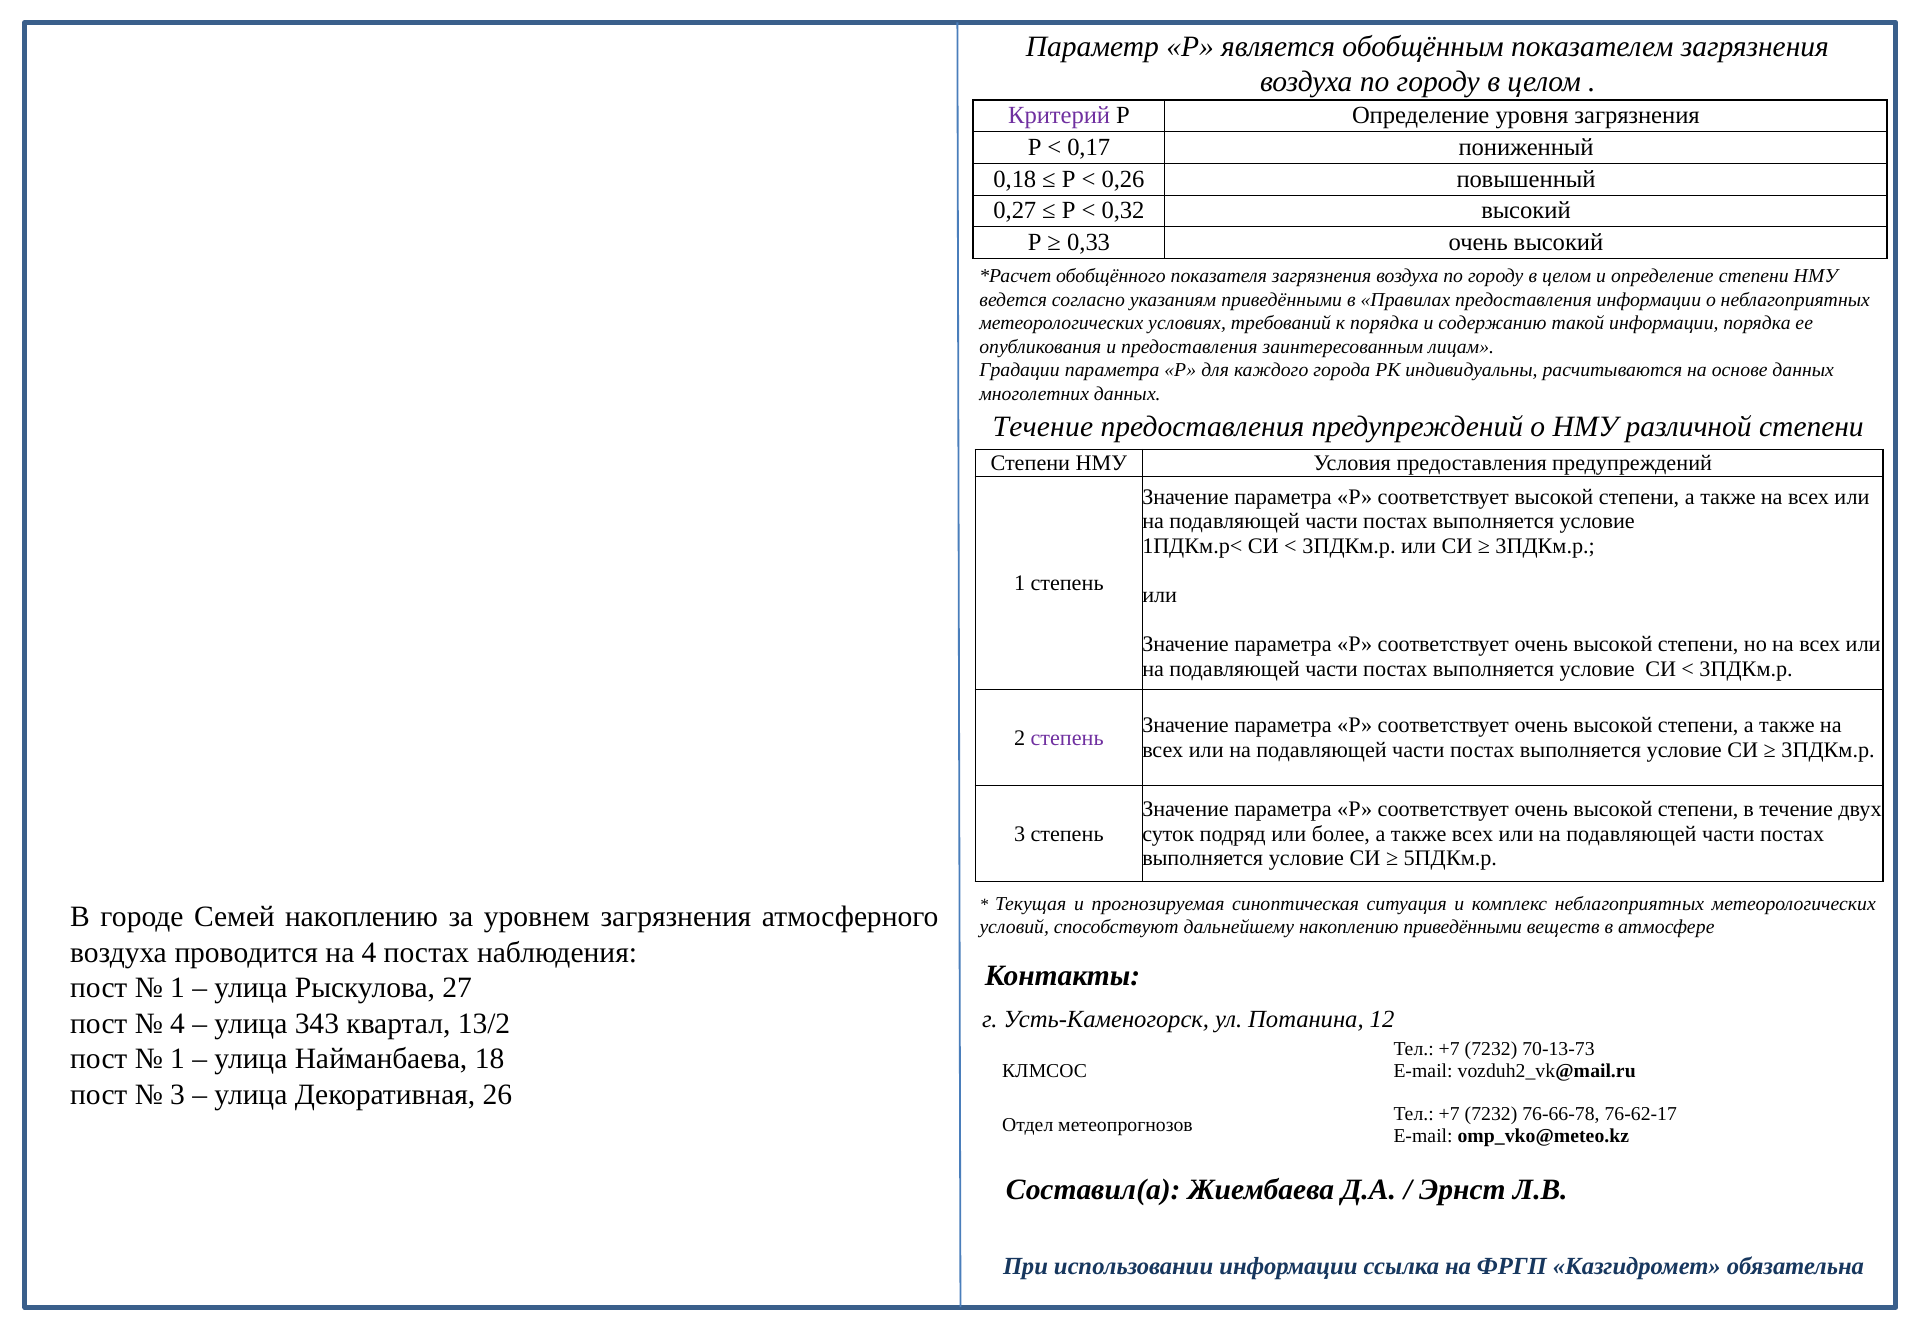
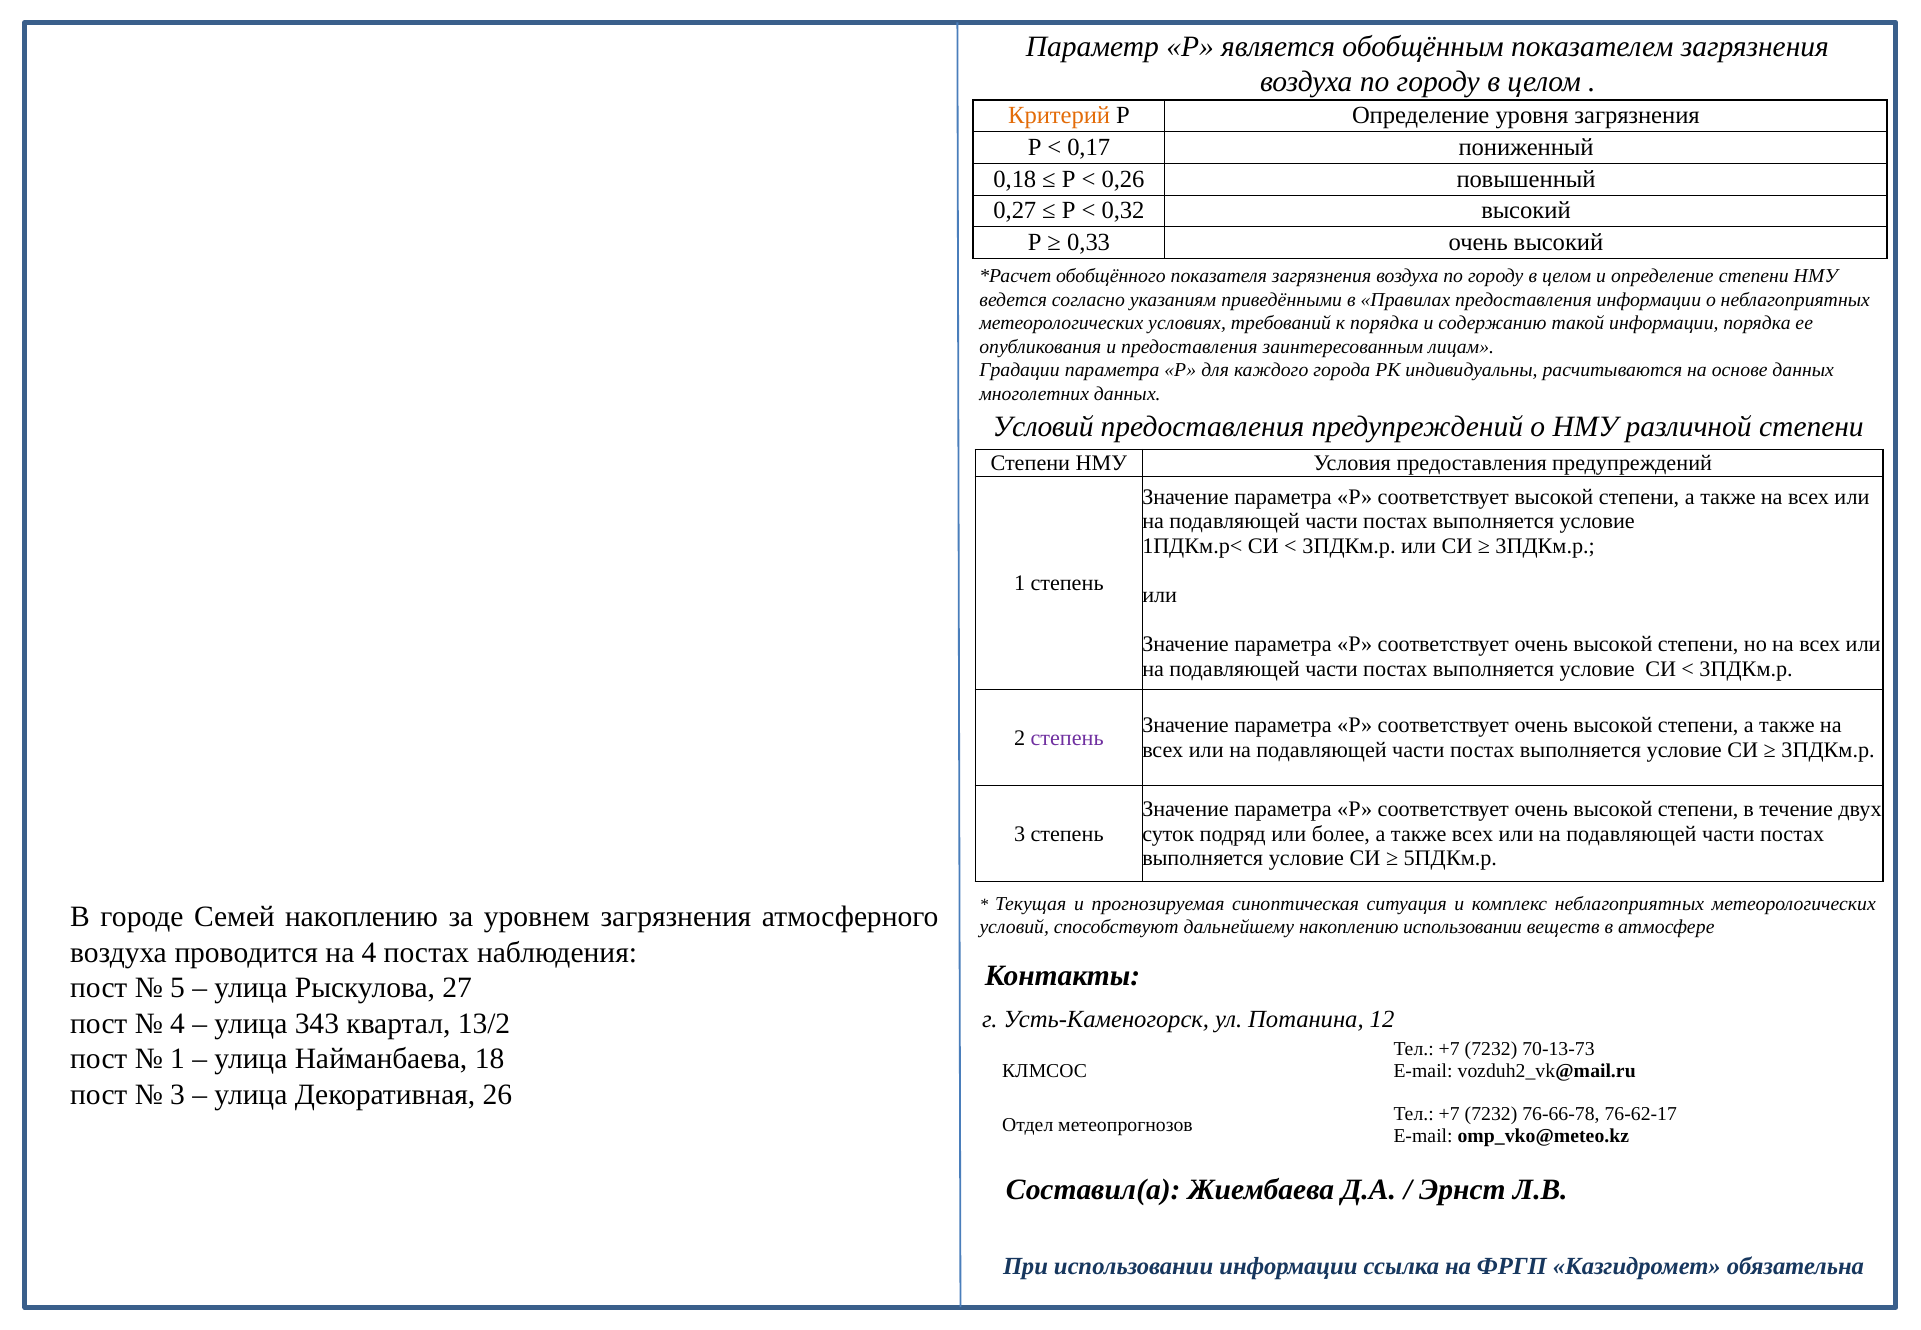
Критерий colour: purple -> orange
Течение at (1043, 427): Течение -> Условий
накоплению приведёнными: приведёнными -> использовании
1 at (178, 988): 1 -> 5
